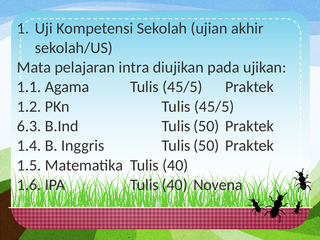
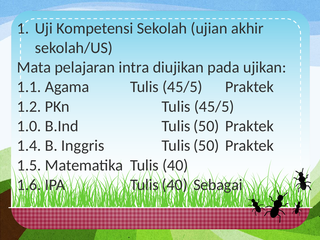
6.3: 6.3 -> 1.0
Novena: Novena -> Sebagai
